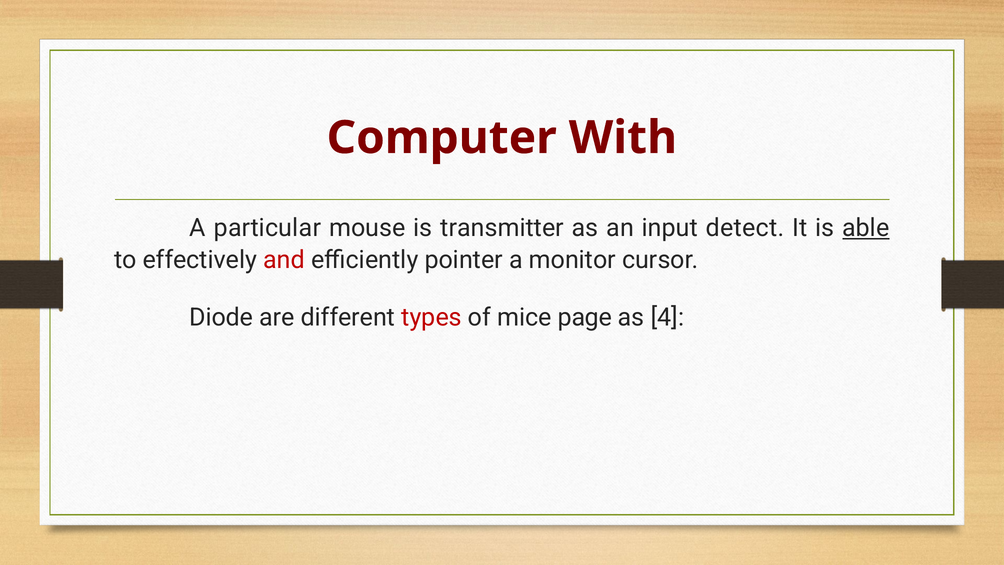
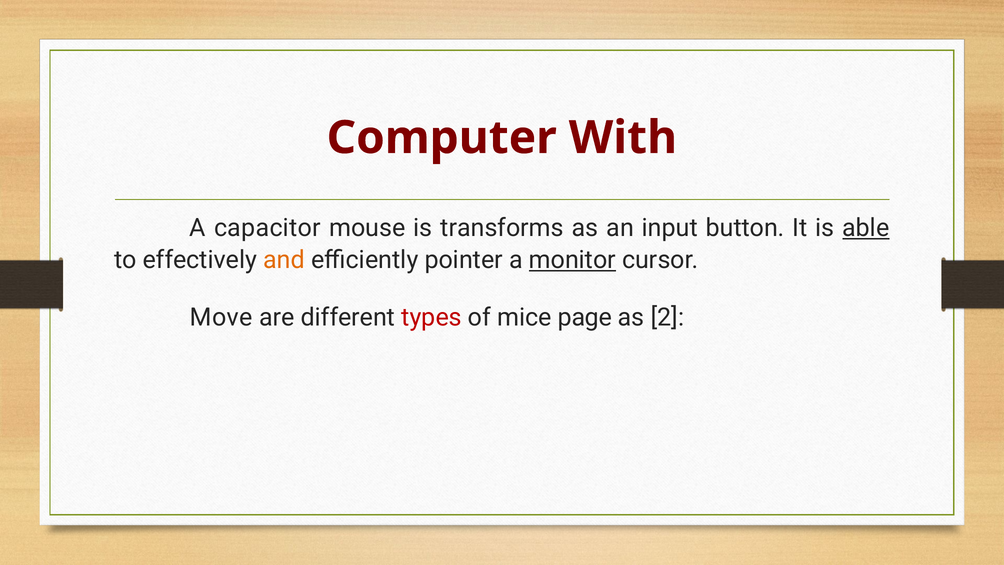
particular: particular -> capacitor
transmitter: transmitter -> transforms
detect: detect -> button
and colour: red -> orange
monitor underline: none -> present
Diode: Diode -> Move
4: 4 -> 2
